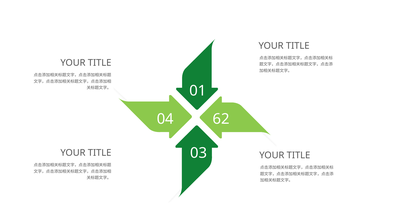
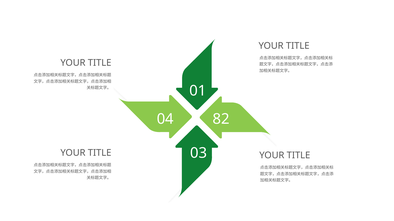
62: 62 -> 82
